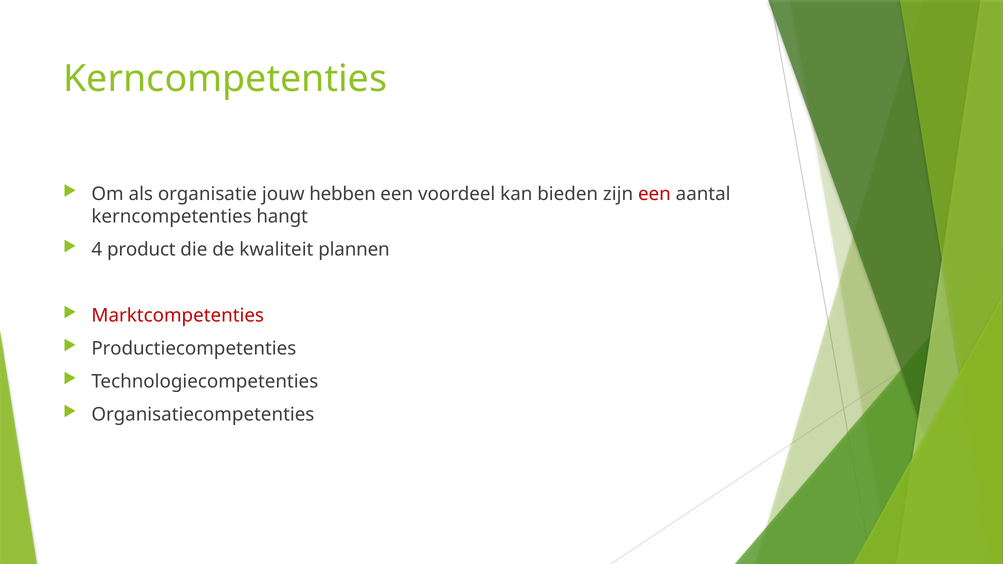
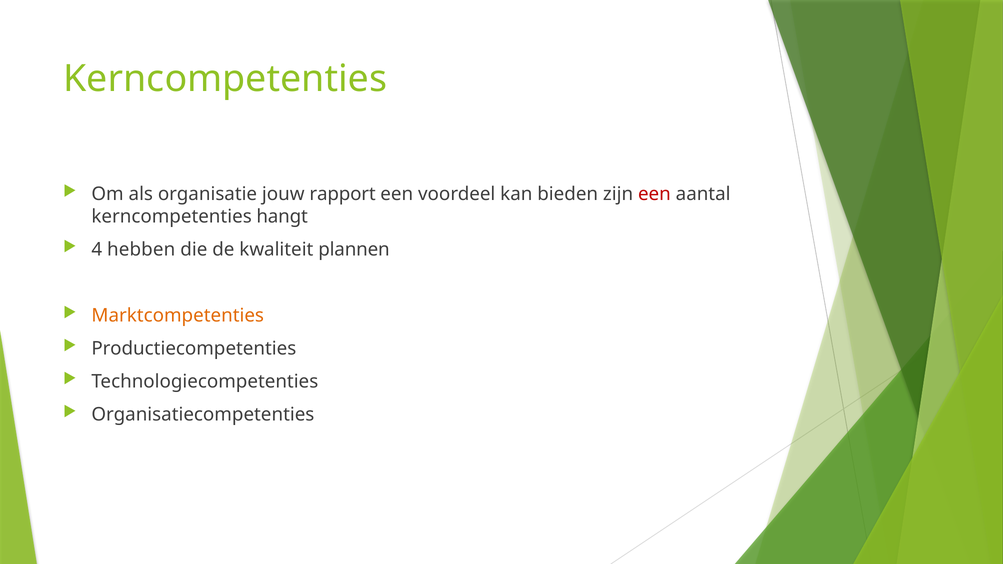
hebben: hebben -> rapport
product: product -> hebben
Marktcompetenties colour: red -> orange
